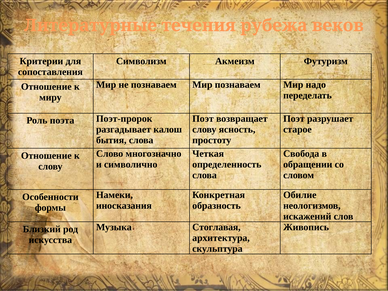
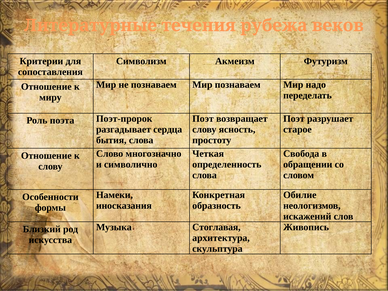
калош: калош -> сердца
